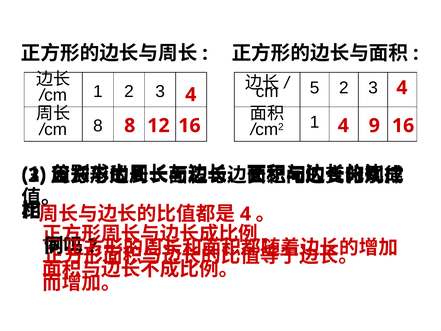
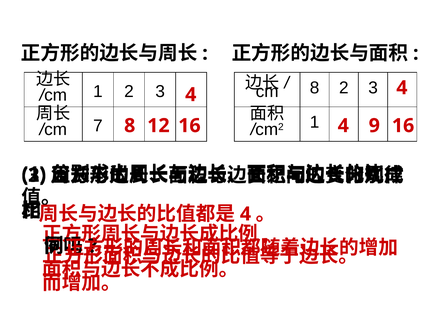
5 at (315, 88): 5 -> 8
/cm 8: 8 -> 7
